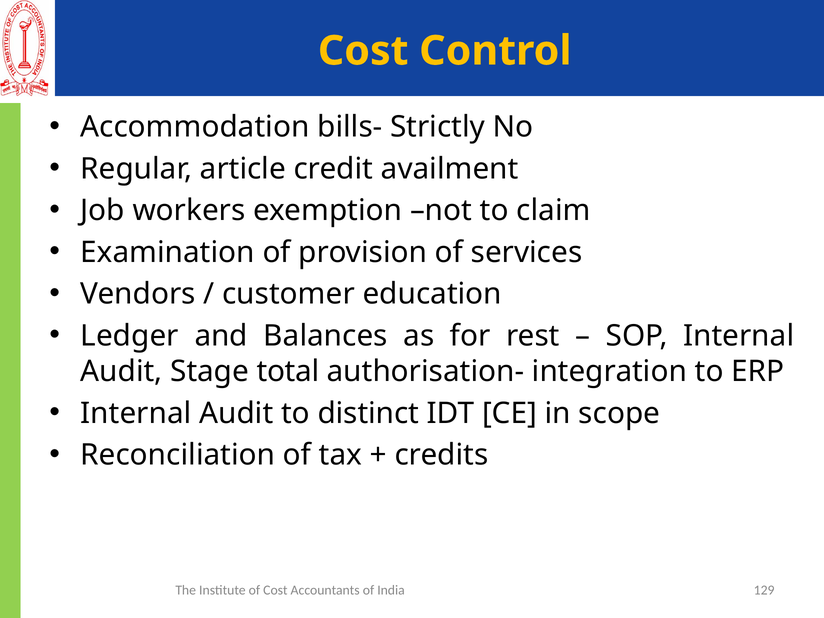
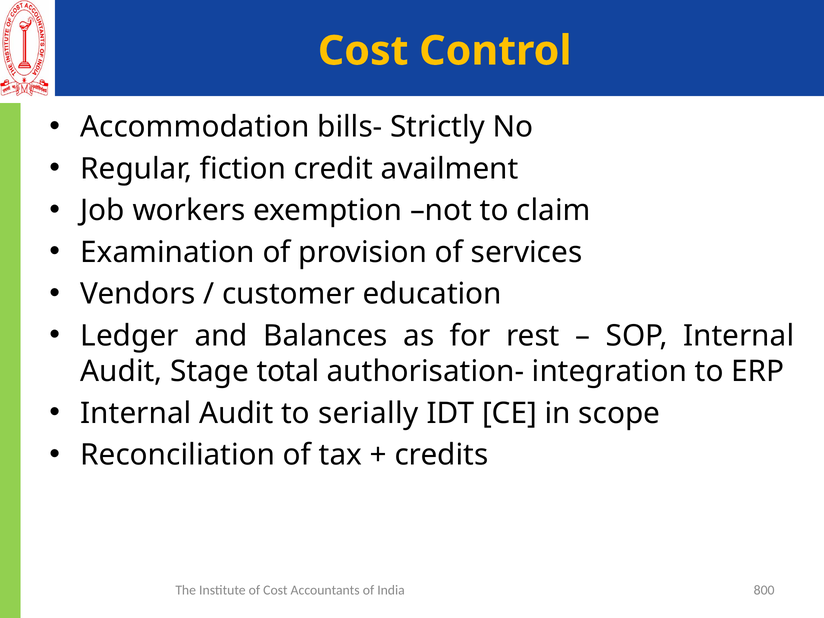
article: article -> fiction
distinct: distinct -> serially
129: 129 -> 800
